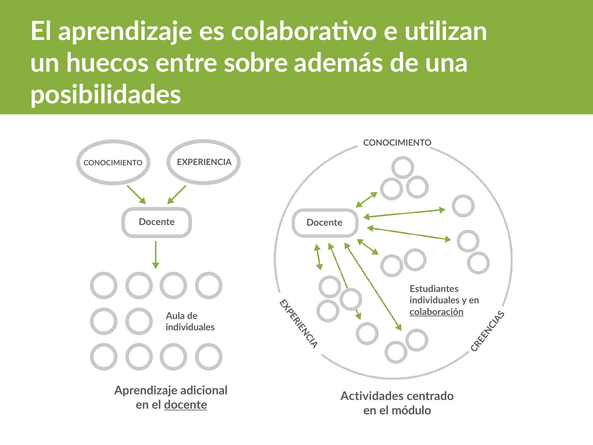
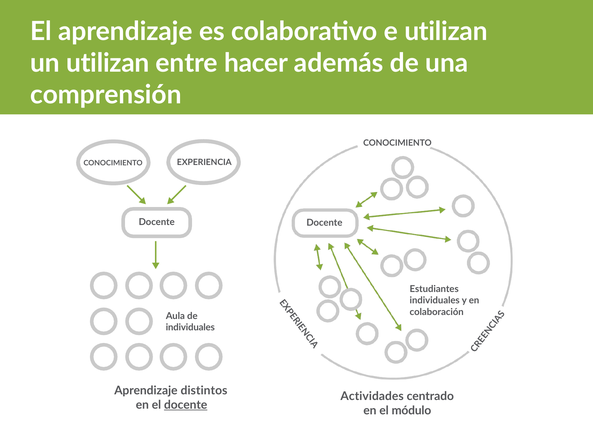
un huecos: huecos -> utilizan
sobre: sobre -> hacer
posibilidades: posibilidades -> comprensión
colaboración underline: present -> none
adicional: adicional -> distintos
